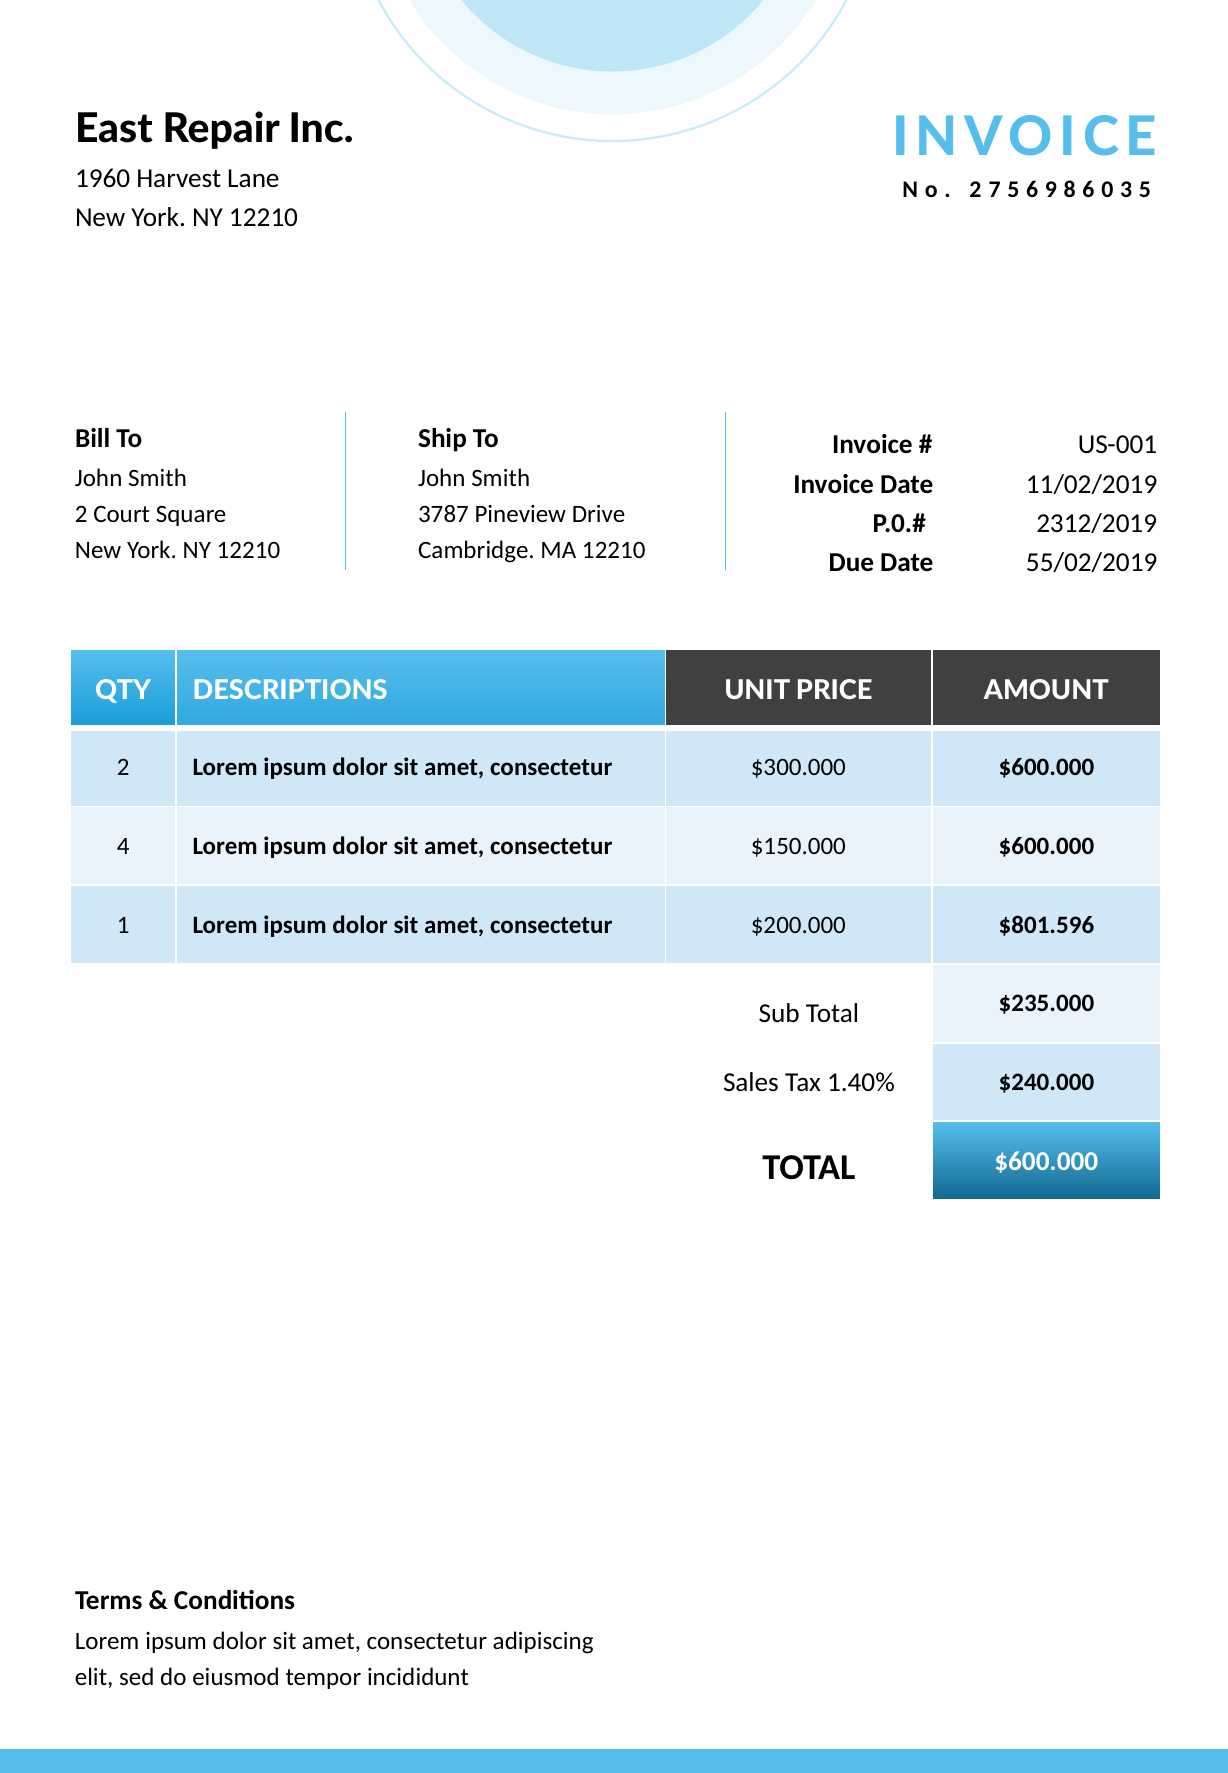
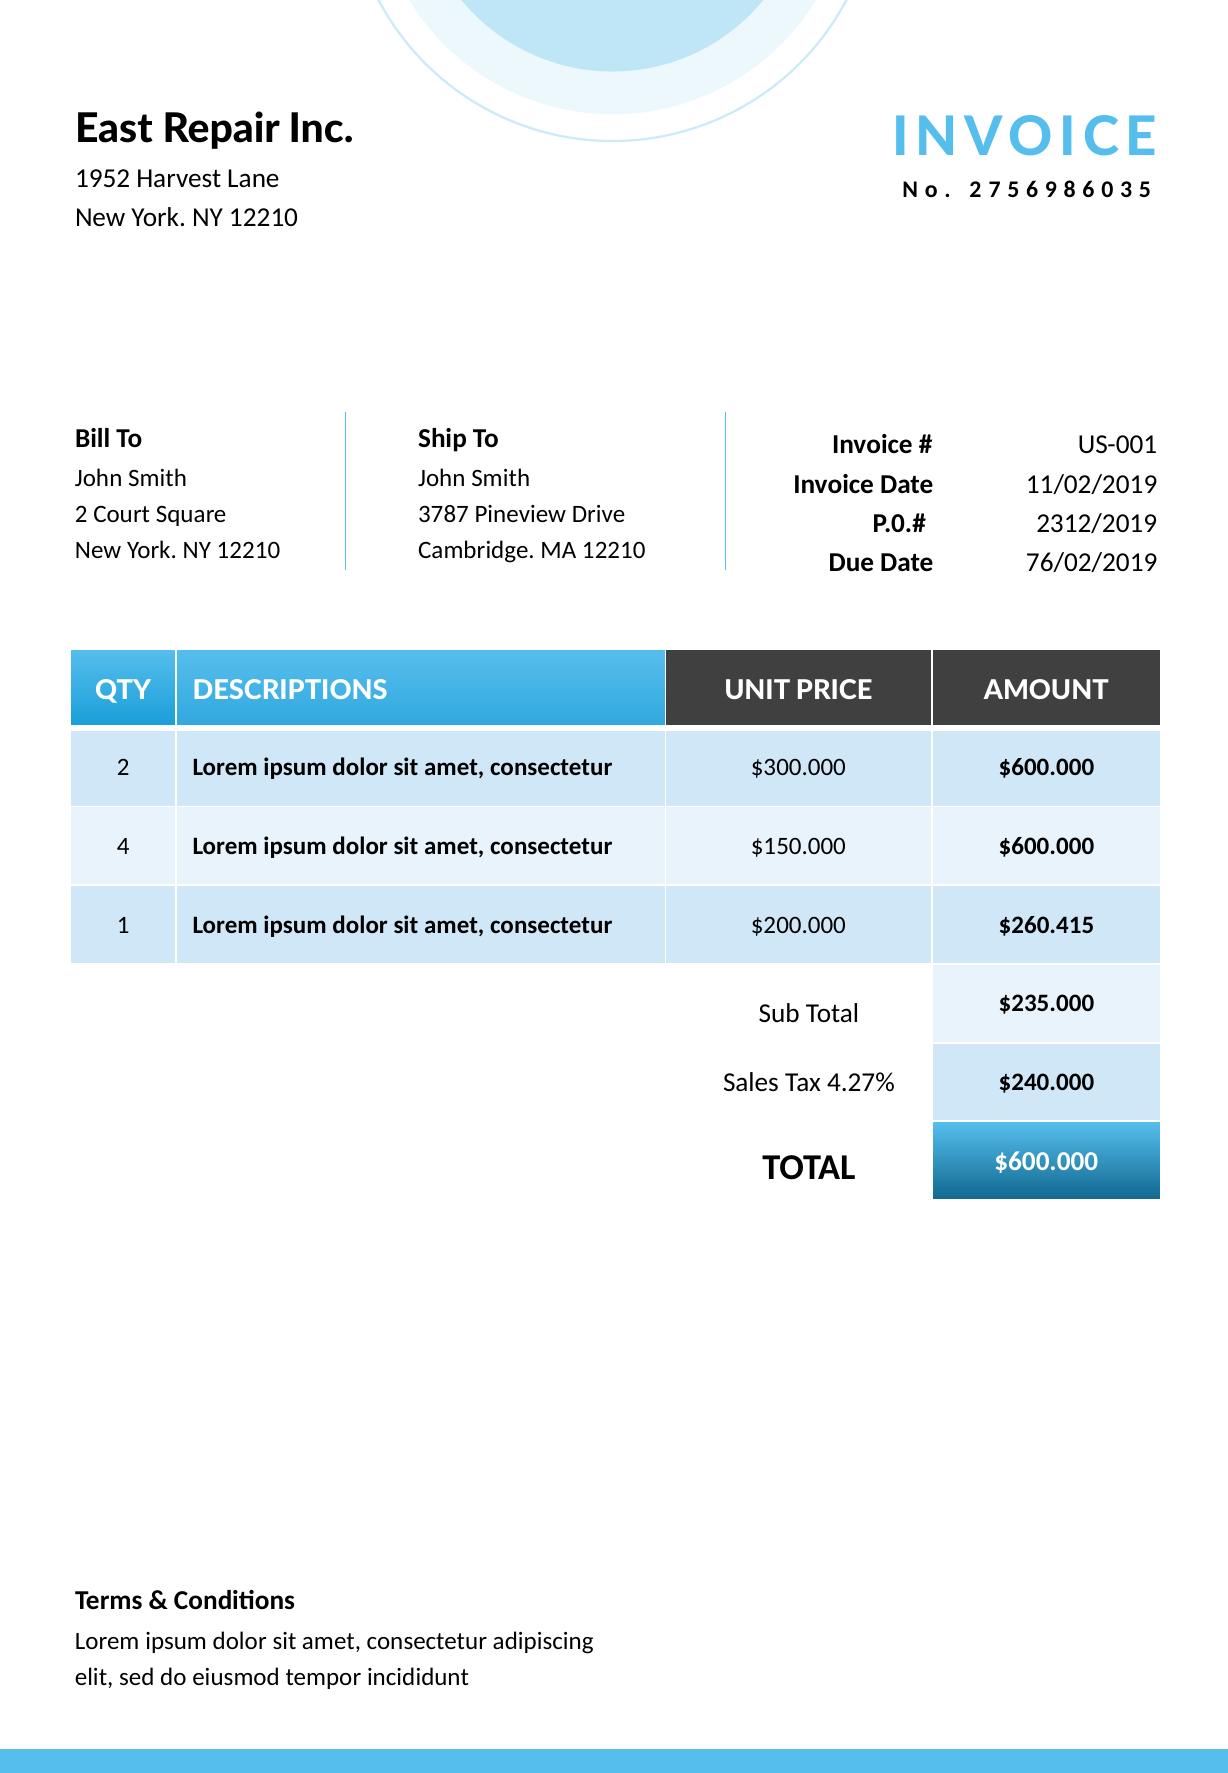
1960: 1960 -> 1952
55/02/2019: 55/02/2019 -> 76/02/2019
$801.596: $801.596 -> $260.415
1.40%: 1.40% -> 4.27%
